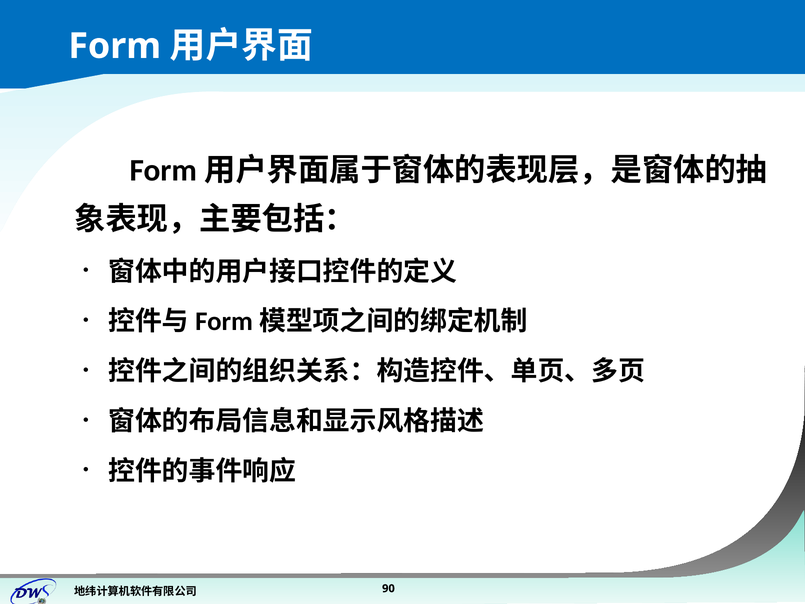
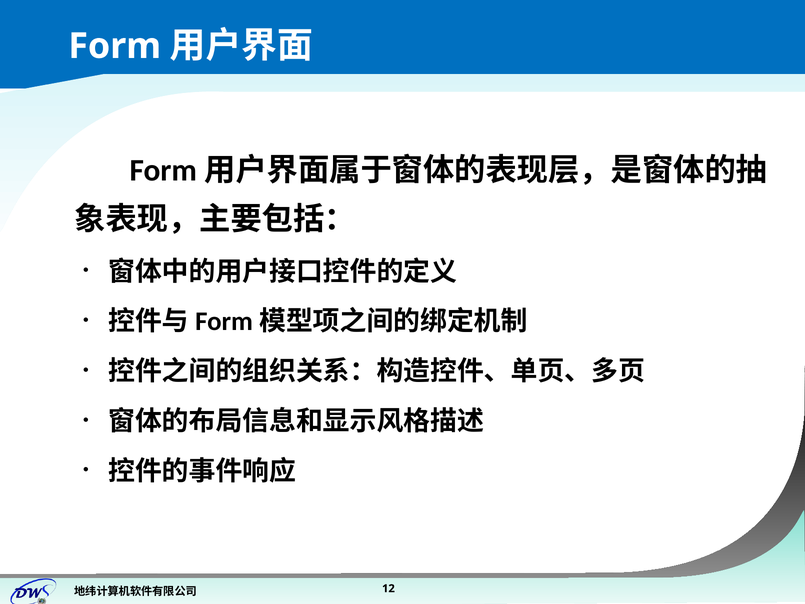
90: 90 -> 12
